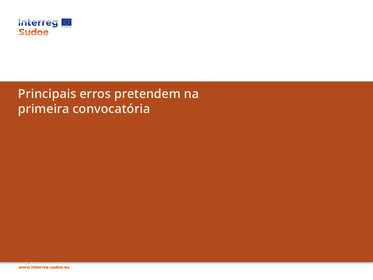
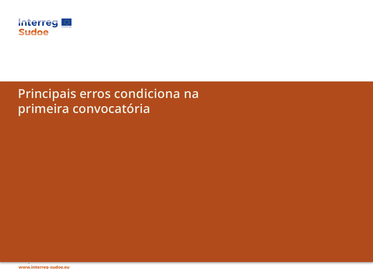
pretendem: pretendem -> condiciona
